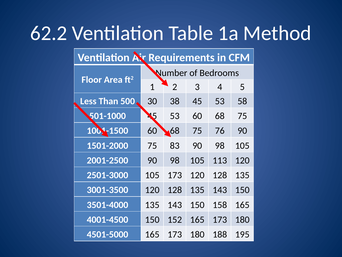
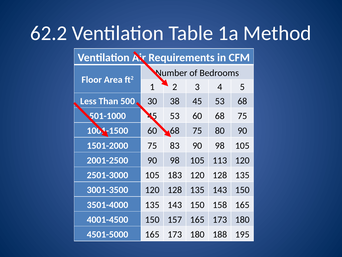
53 58: 58 -> 68
76: 76 -> 80
105 173: 173 -> 183
152: 152 -> 157
